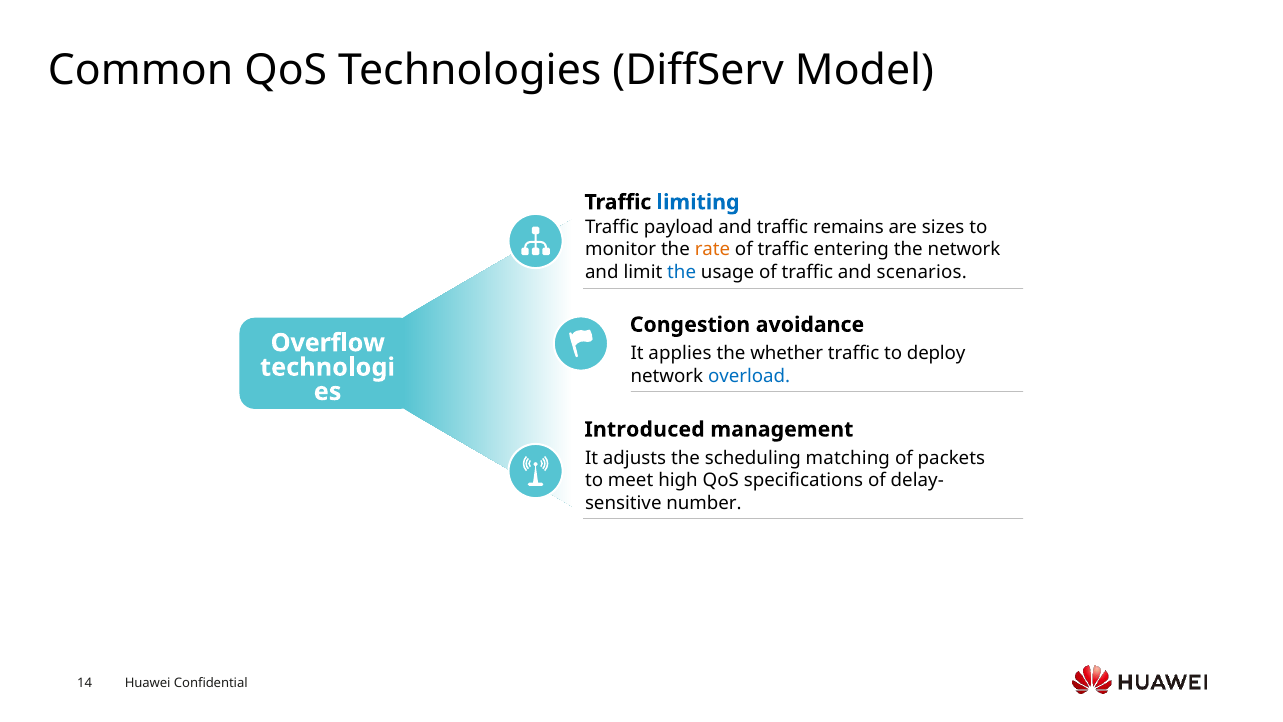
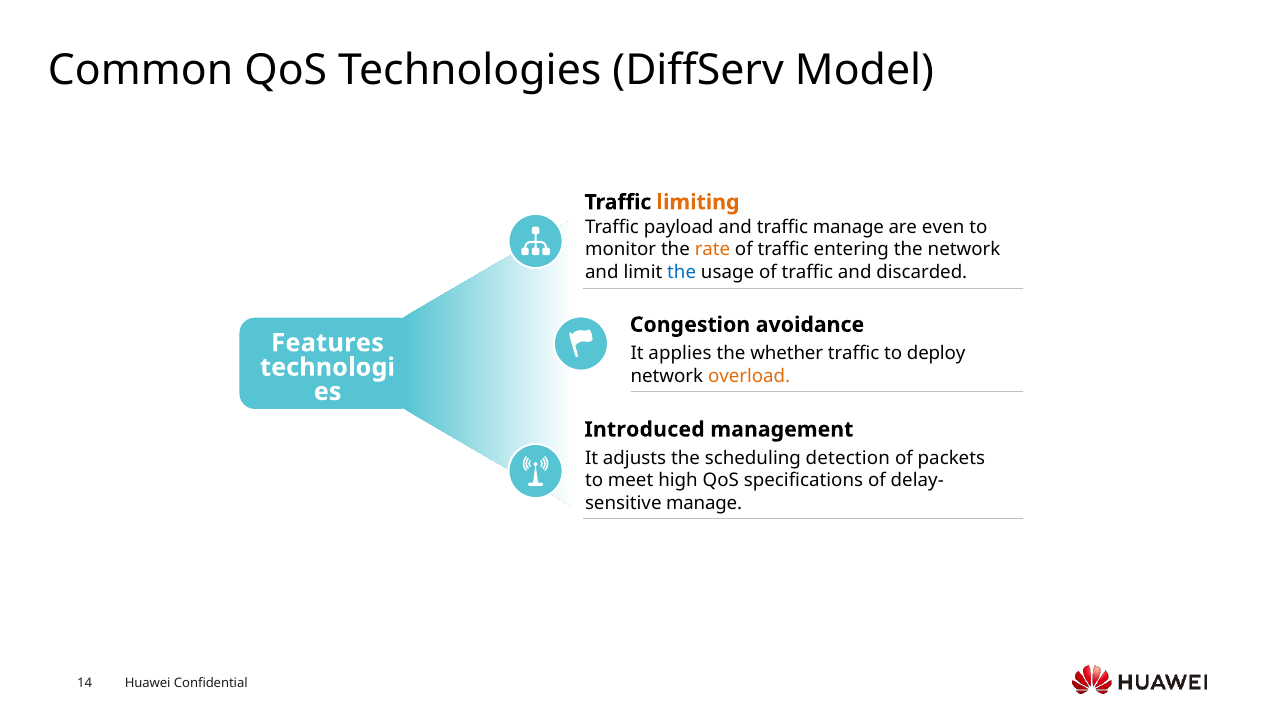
limiting colour: blue -> orange
traffic remains: remains -> manage
sizes: sizes -> even
scenarios: scenarios -> discarded
Overflow: Overflow -> Features
overload colour: blue -> orange
matching: matching -> detection
number at (704, 503): number -> manage
